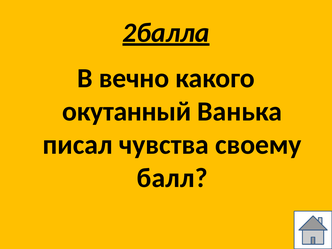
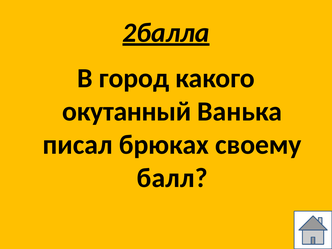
вечно: вечно -> город
чувства: чувства -> брюках
